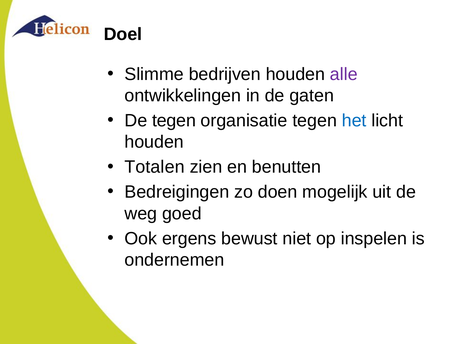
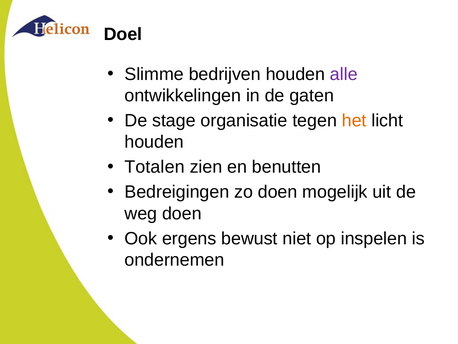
De tegen: tegen -> stage
het colour: blue -> orange
weg goed: goed -> doen
